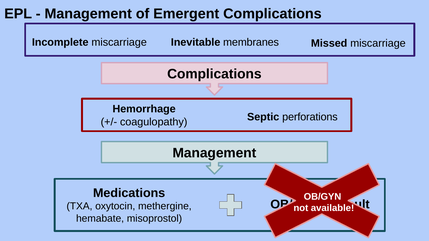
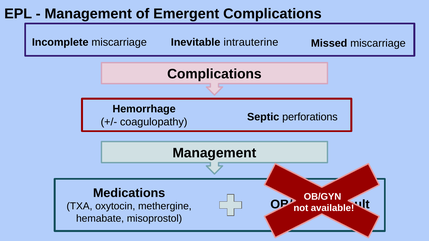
membranes: membranes -> intrauterine
